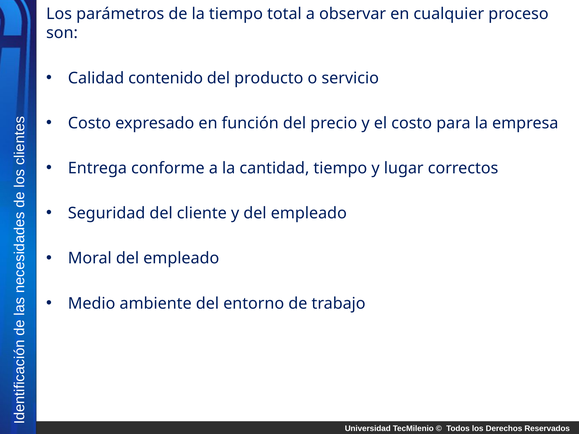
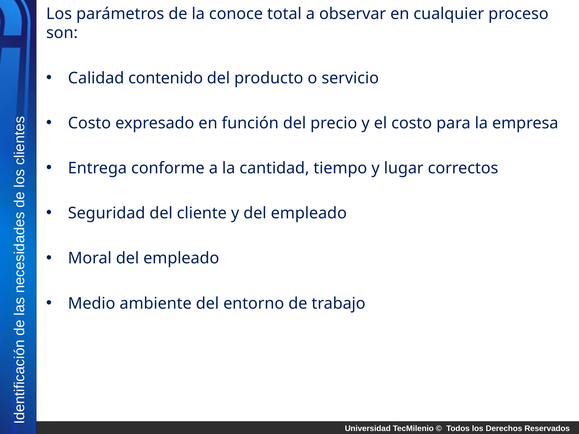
la tiempo: tiempo -> conoce
